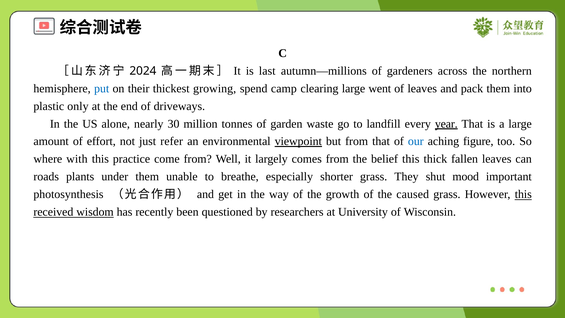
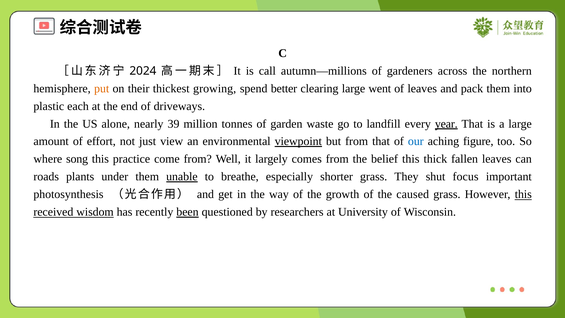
last: last -> call
put colour: blue -> orange
camp: camp -> better
only: only -> each
30: 30 -> 39
refer: refer -> view
with: with -> song
unable underline: none -> present
mood: mood -> focus
been underline: none -> present
